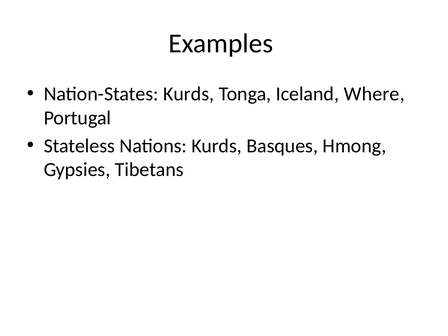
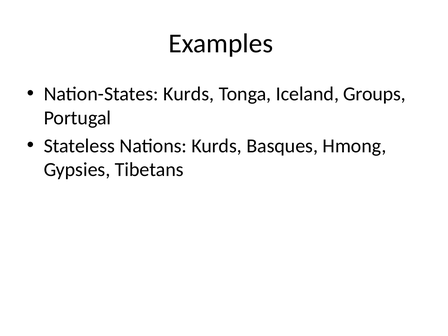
Where: Where -> Groups
